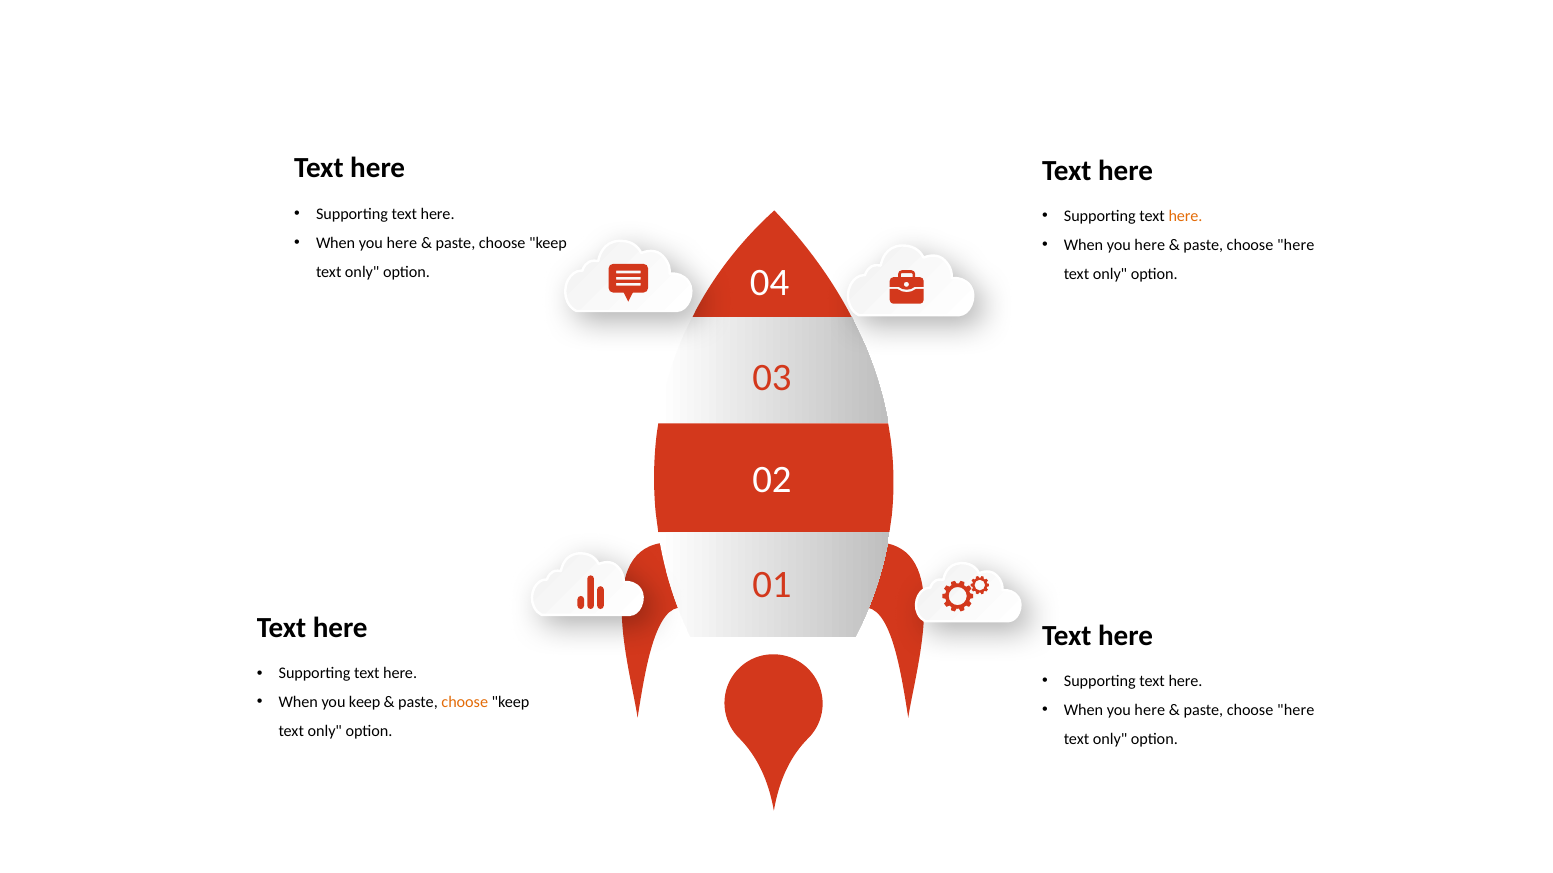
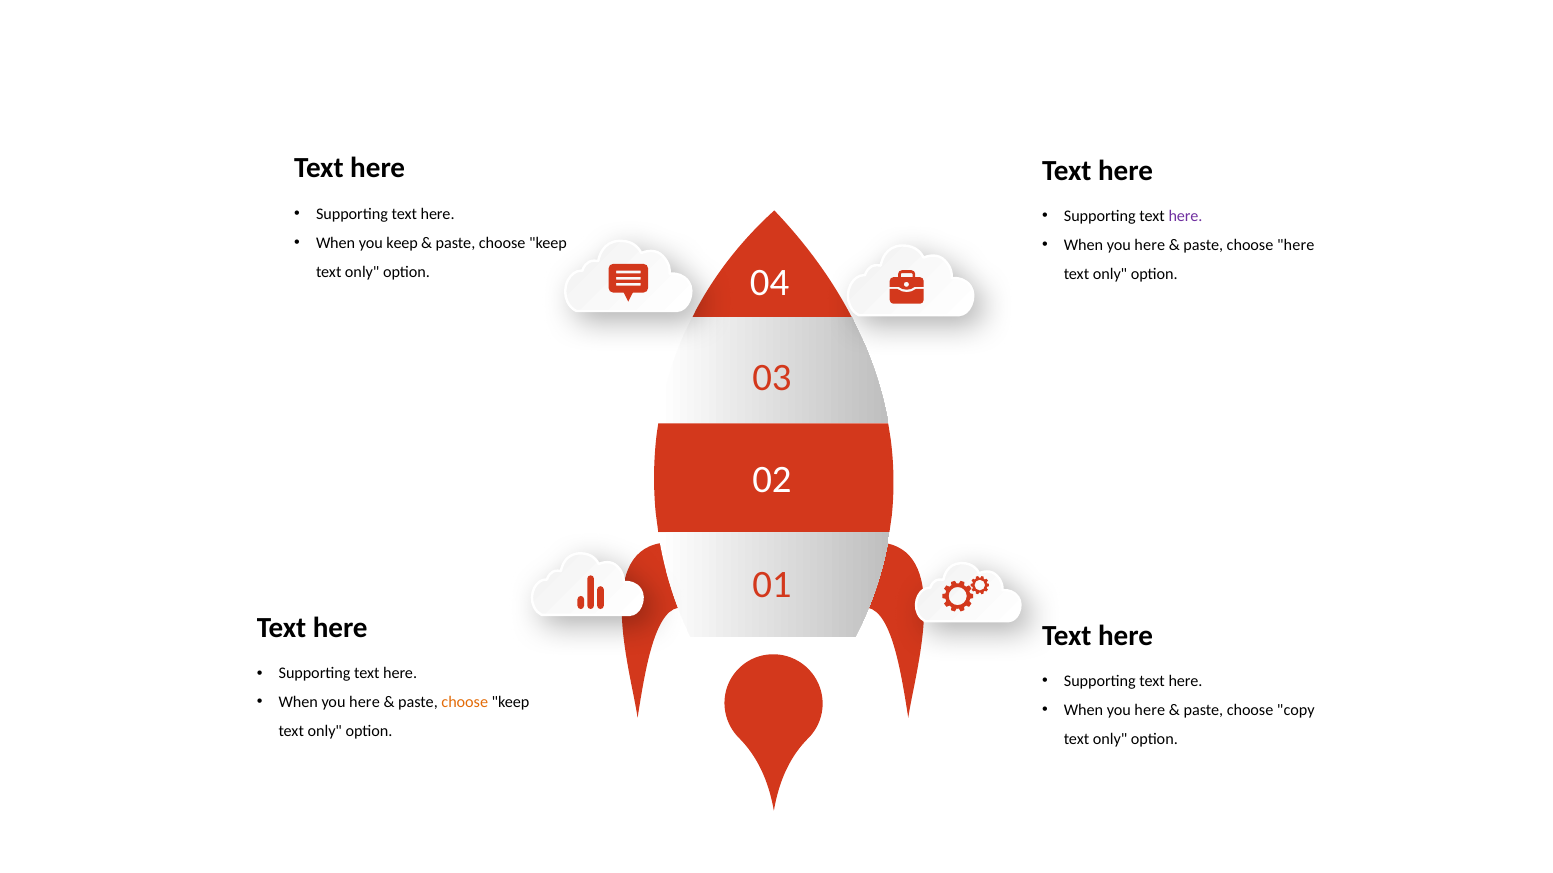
here at (1186, 216) colour: orange -> purple
here at (402, 243): here -> keep
keep at (365, 703): keep -> here
here at (1296, 710): here -> copy
